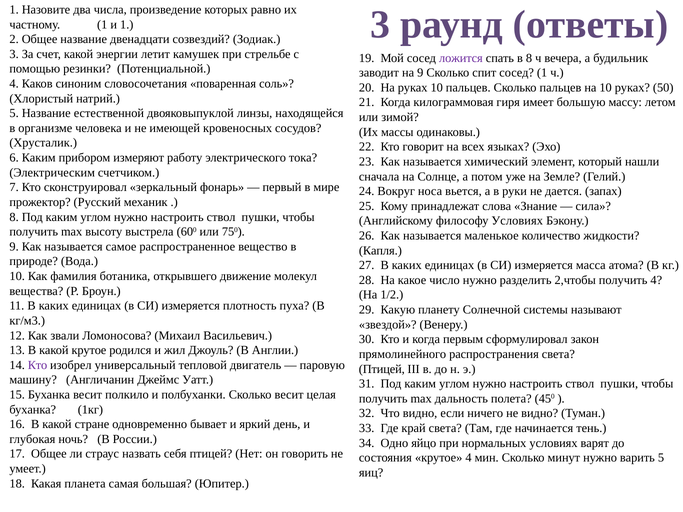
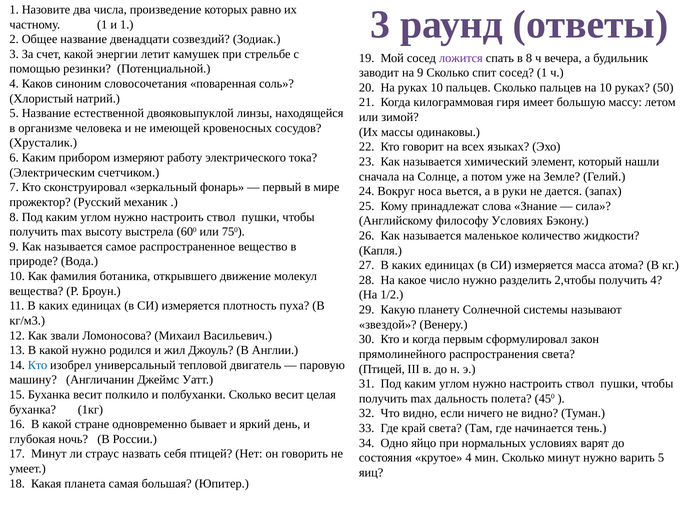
какой крутое: крутое -> нужно
Кто at (38, 365) colour: purple -> blue
17 Общее: Общее -> Минут
